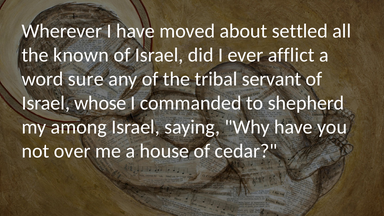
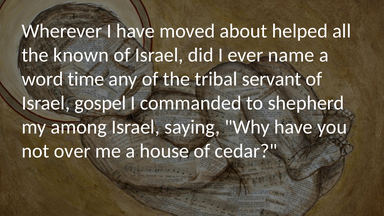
settled: settled -> helped
afflict: afflict -> name
sure: sure -> time
whose: whose -> gospel
